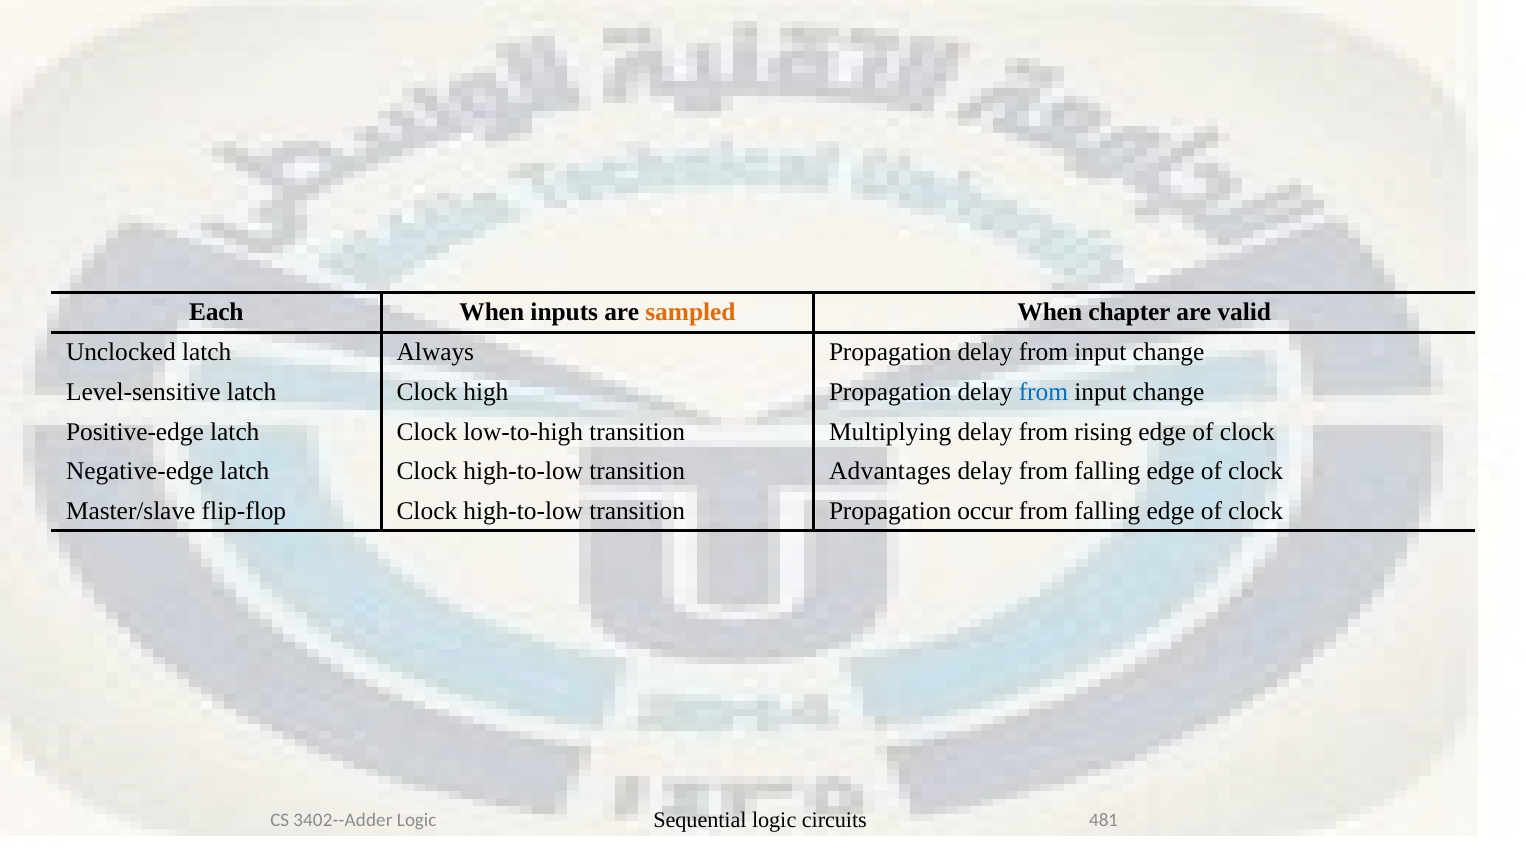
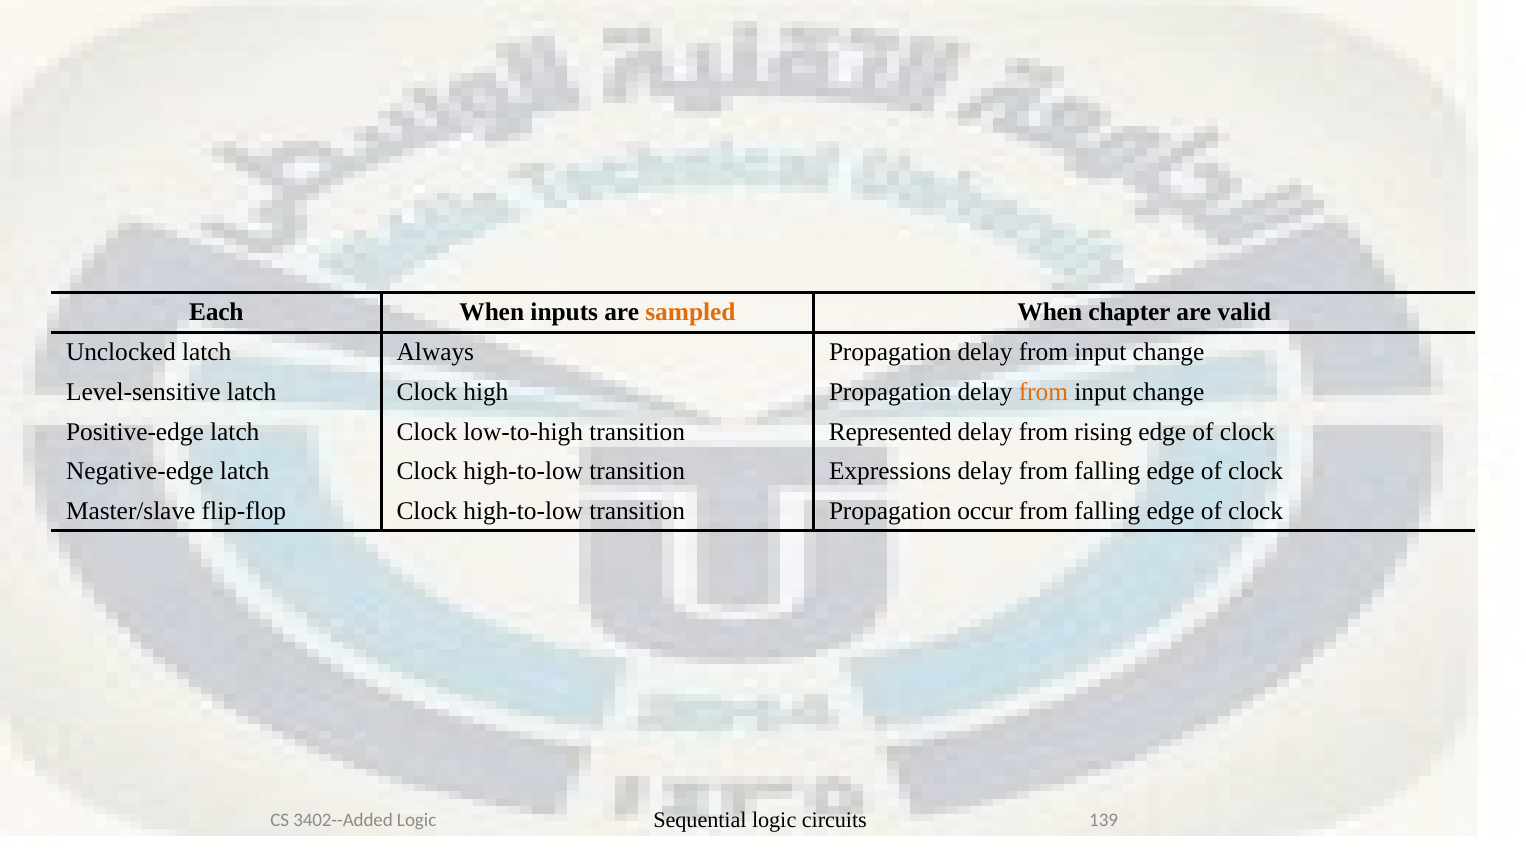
from at (1043, 392) colour: blue -> orange
Multiplying: Multiplying -> Represented
Advantages: Advantages -> Expressions
481: 481 -> 139
3402--Adder: 3402--Adder -> 3402--Added
